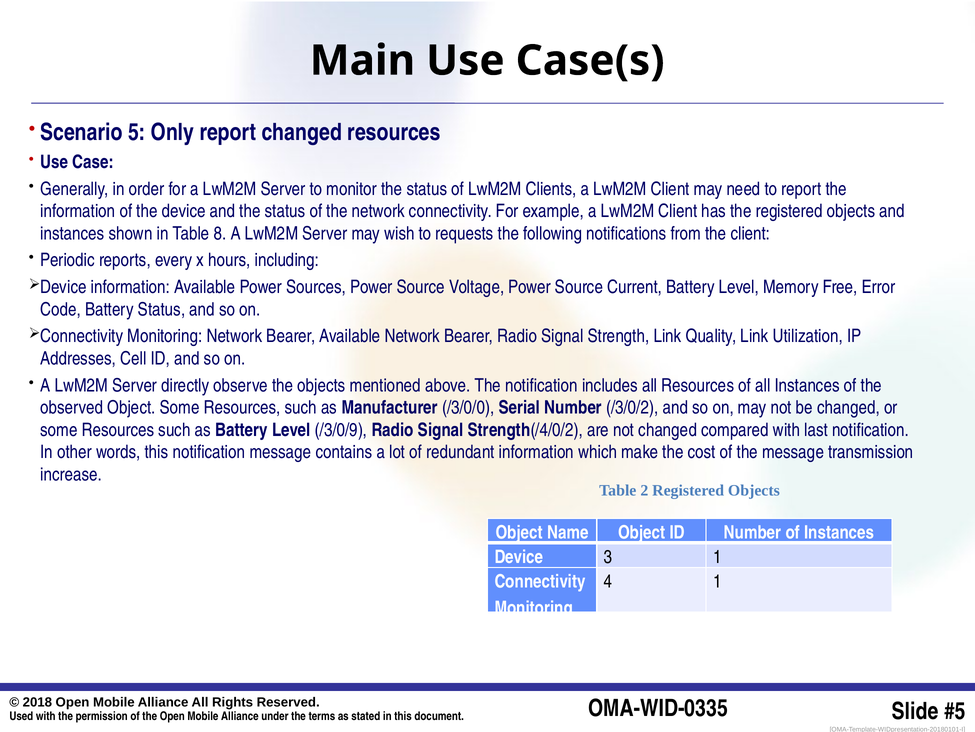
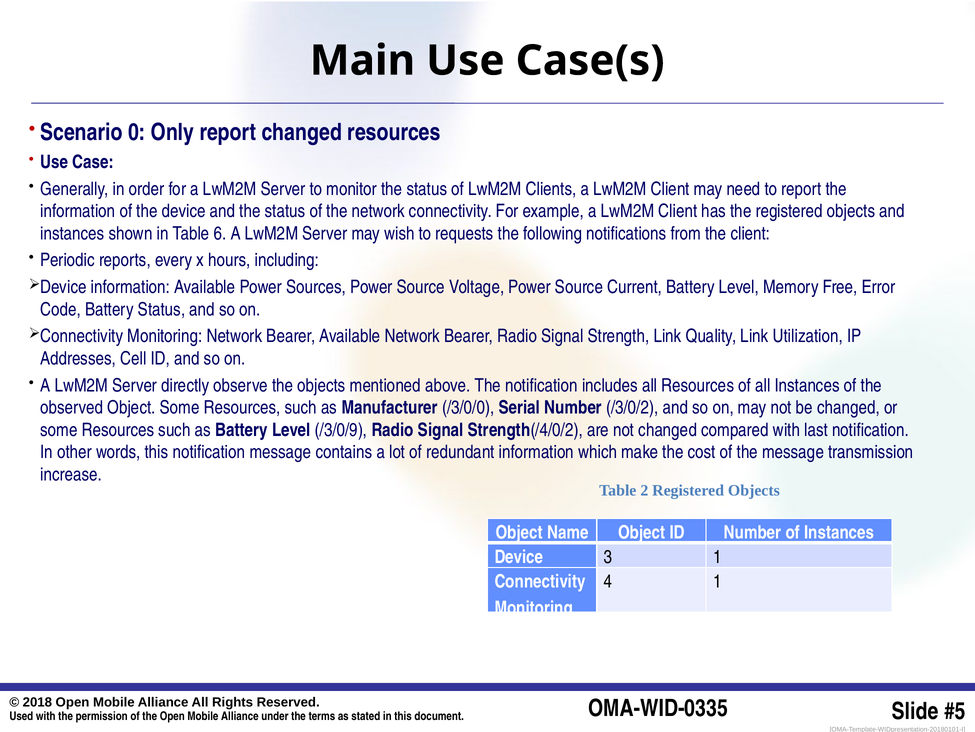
5: 5 -> 0
8: 8 -> 6
